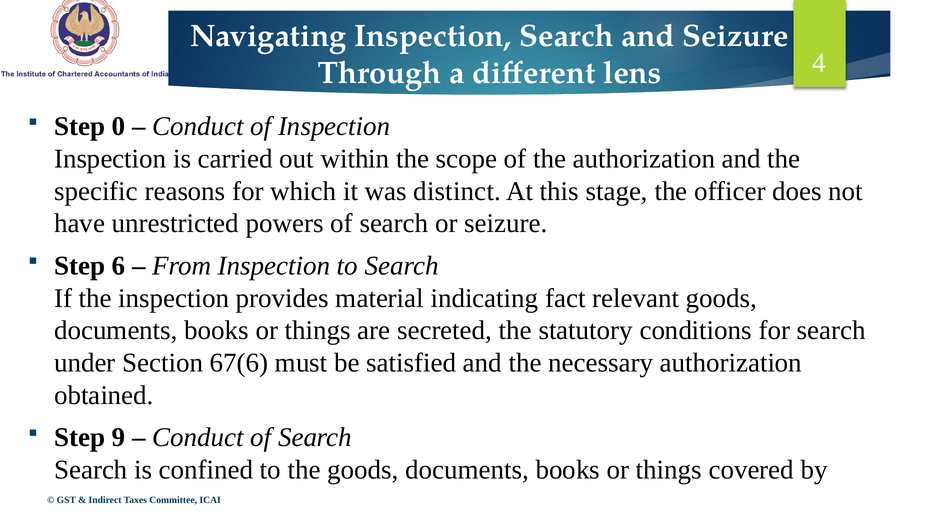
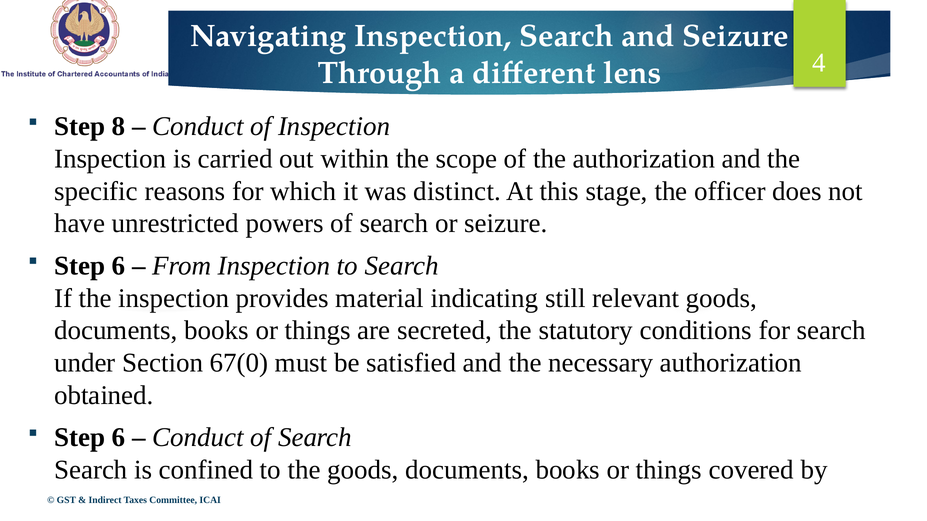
0: 0 -> 8
fact: fact -> still
67(6: 67(6 -> 67(0
9 at (119, 438): 9 -> 6
